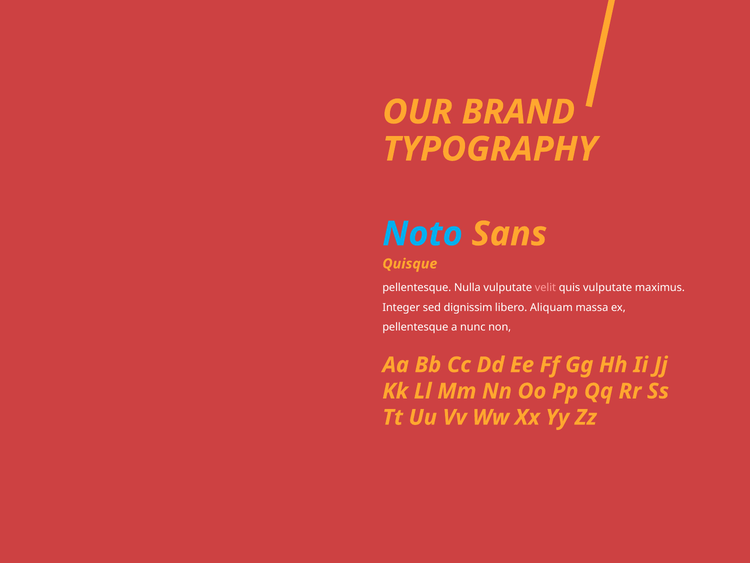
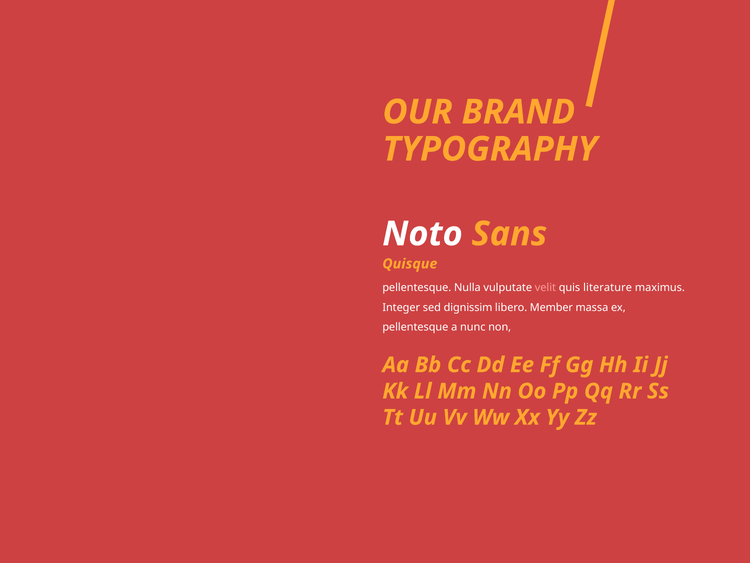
Noto colour: light blue -> white
quis vulputate: vulputate -> literature
Aliquam: Aliquam -> Member
